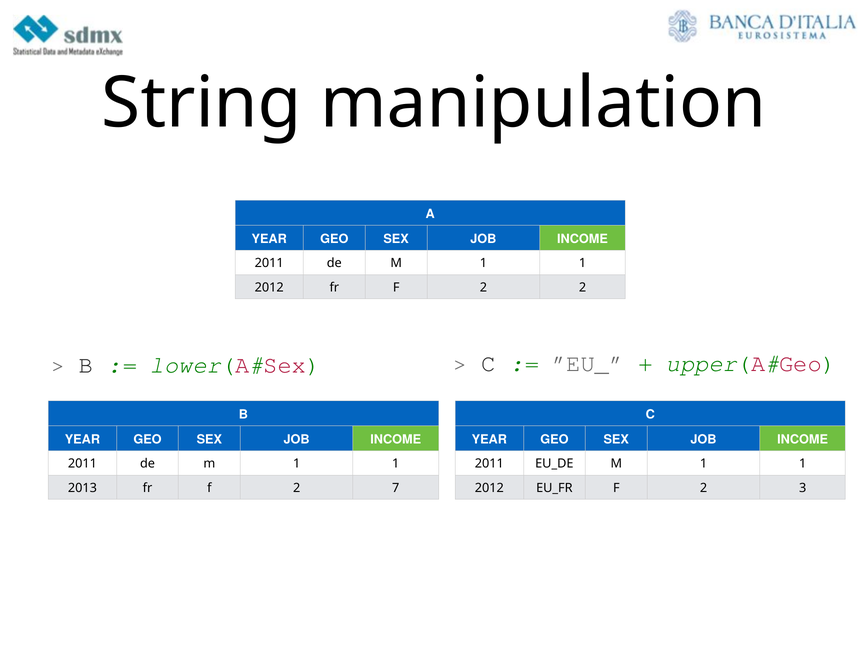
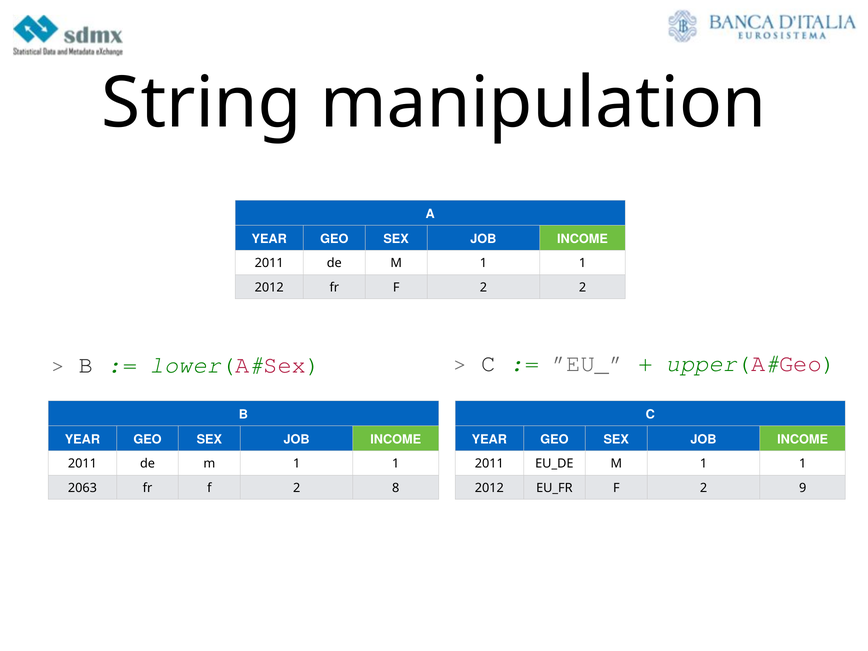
2013: 2013 -> 2063
7: 7 -> 8
3: 3 -> 9
